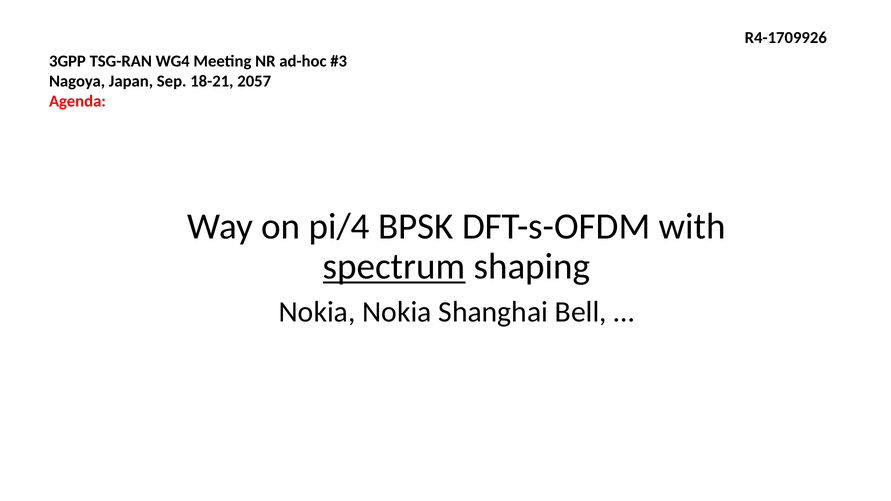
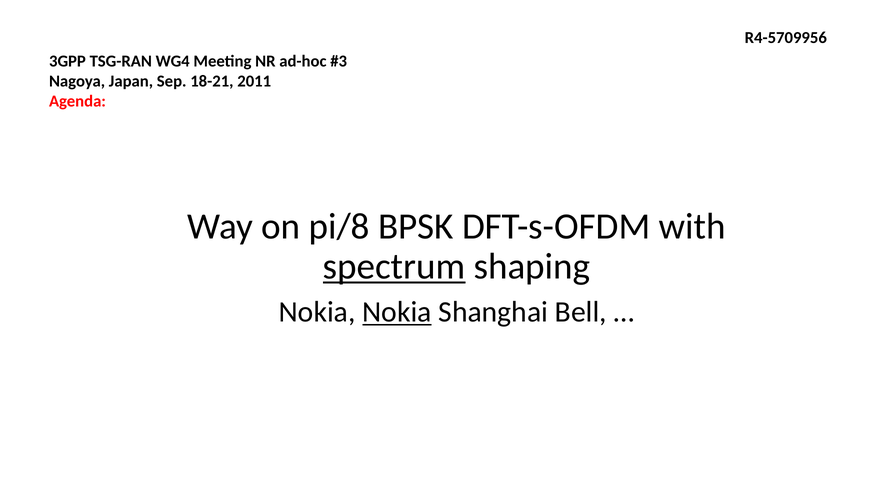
R4-1709926: R4-1709926 -> R4-5709956
2057: 2057 -> 2011
pi/4: pi/4 -> pi/8
Nokia at (397, 312) underline: none -> present
